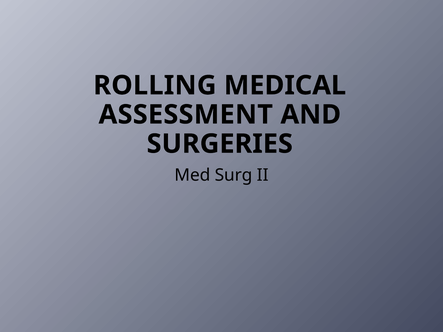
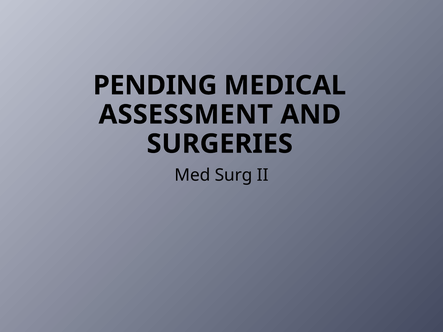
ROLLING: ROLLING -> PENDING
